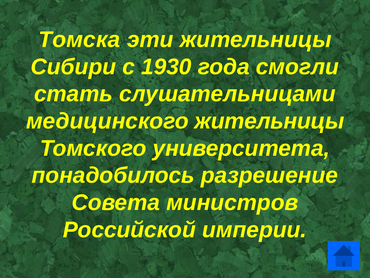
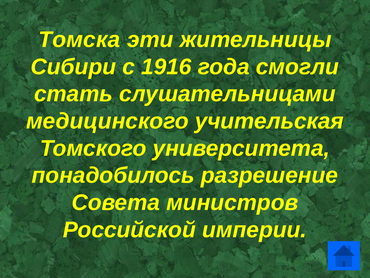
1930: 1930 -> 1916
медицинского жительницы: жительницы -> учительская
